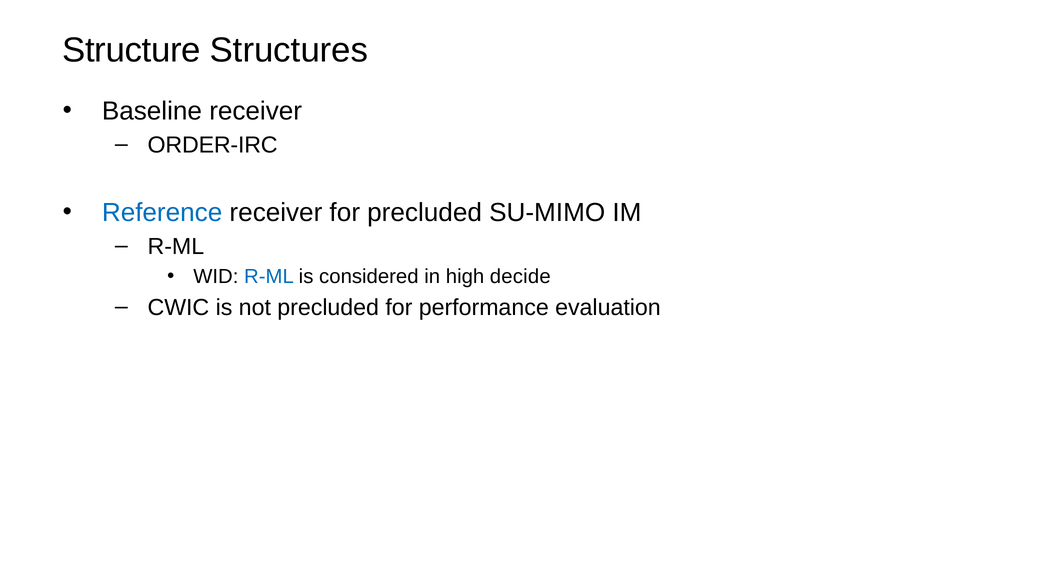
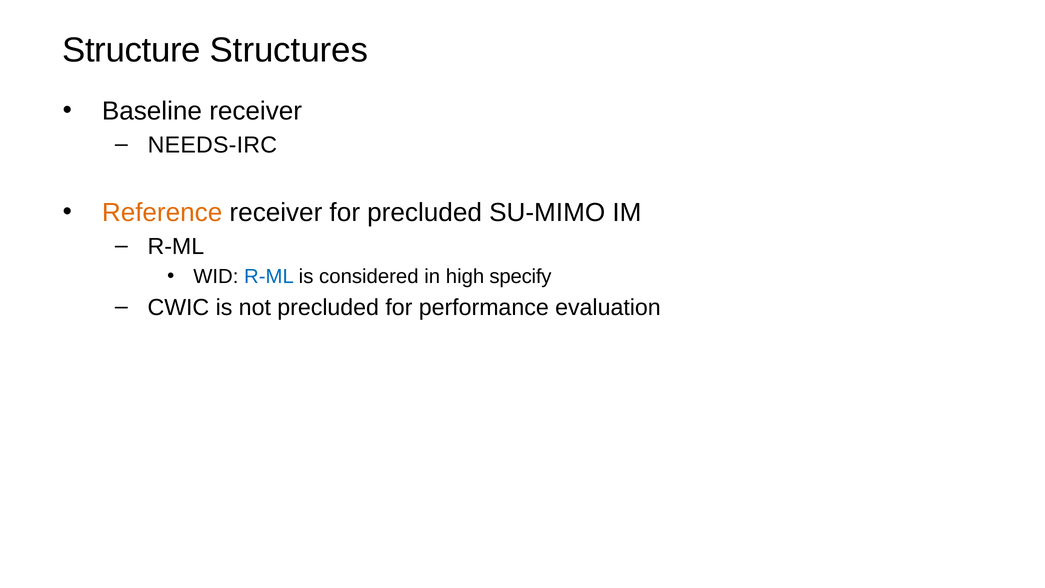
ORDER-IRC: ORDER-IRC -> NEEDS-IRC
Reference colour: blue -> orange
decide: decide -> specify
